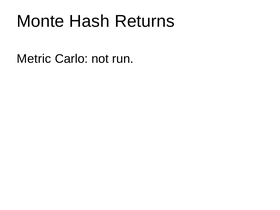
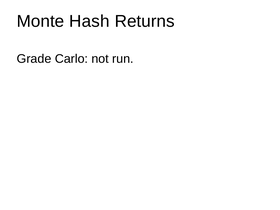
Metric: Metric -> Grade
